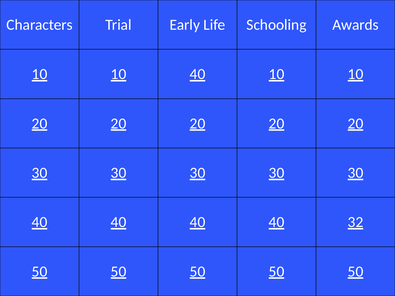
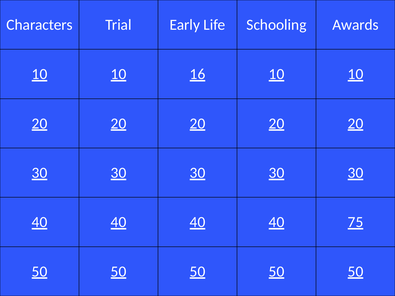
10 40: 40 -> 16
32: 32 -> 75
